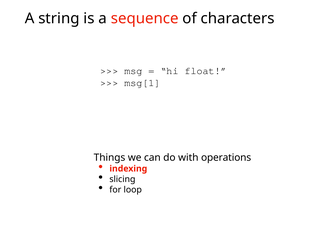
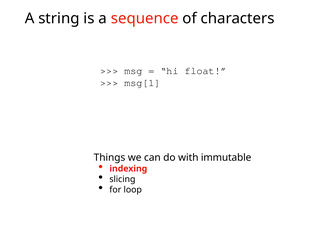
operations: operations -> immutable
